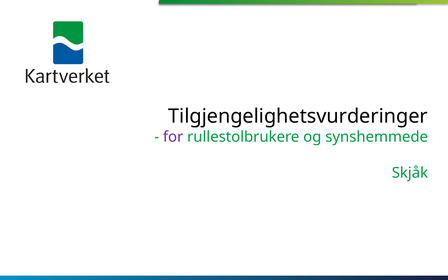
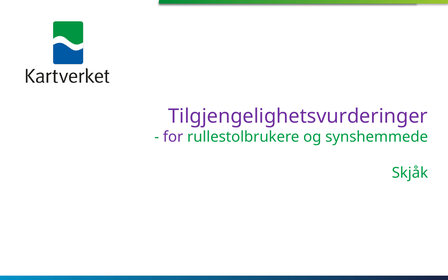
Tilgjengelighetsvurderinger colour: black -> purple
